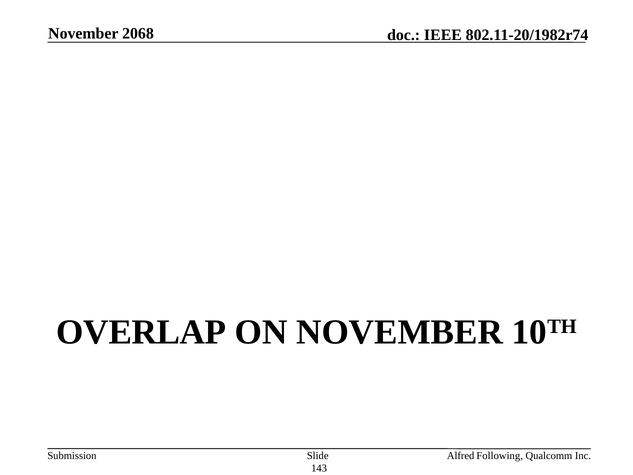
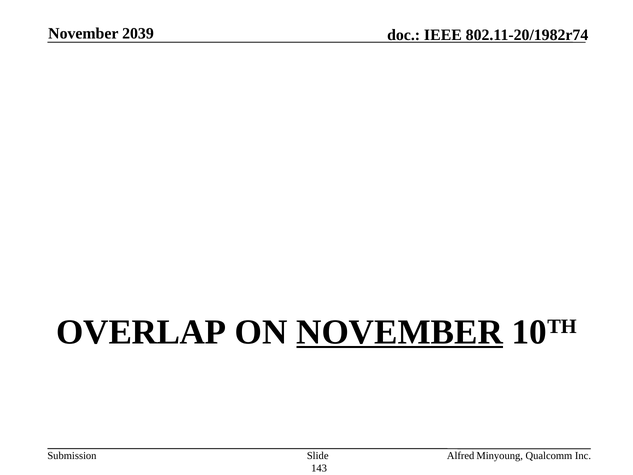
2068: 2068 -> 2039
NOVEMBER at (400, 332) underline: none -> present
Following: Following -> Minyoung
